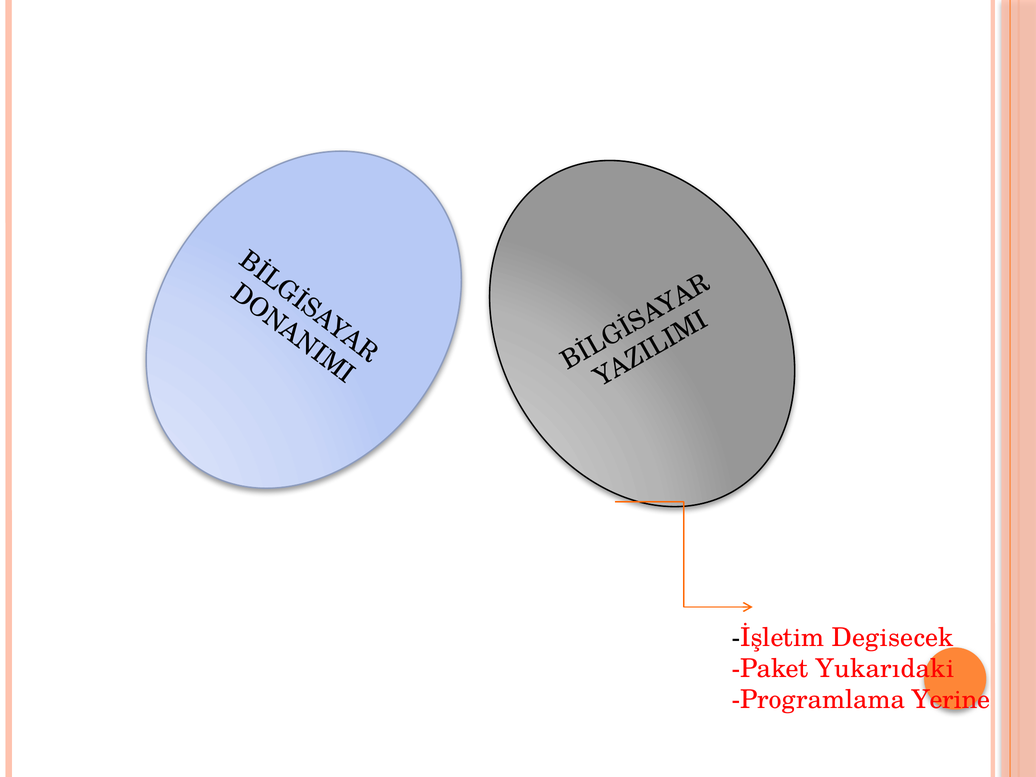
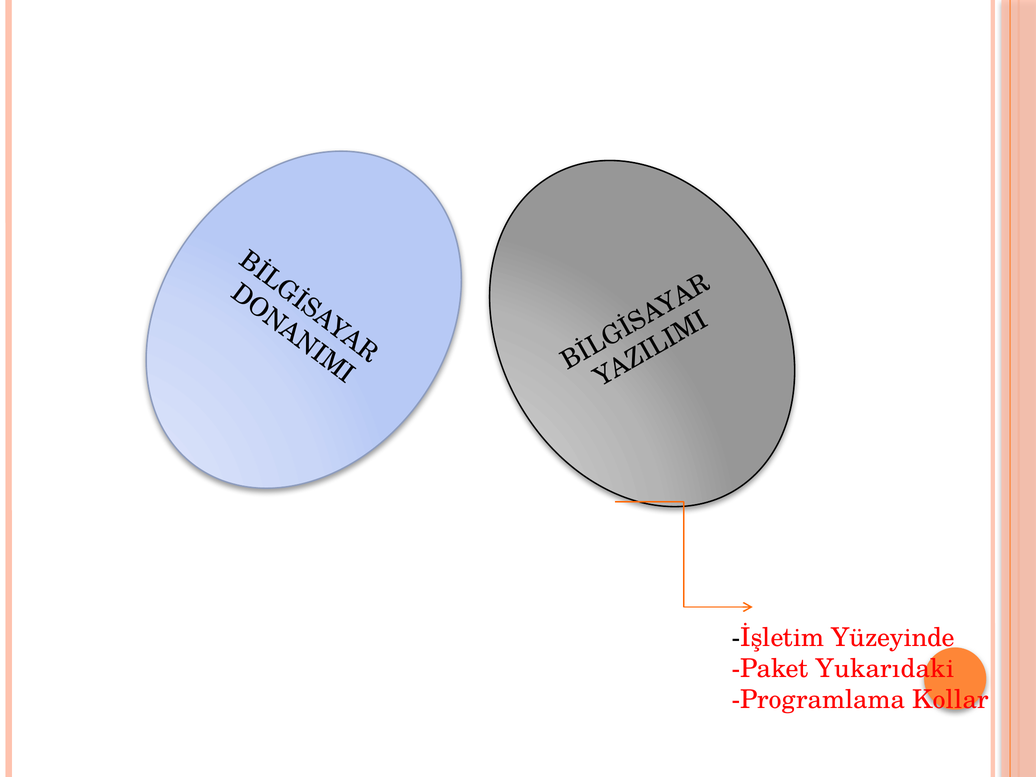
Degisecek: Degisecek -> Yüzeyinde
Yerine: Yerine -> Kollar
